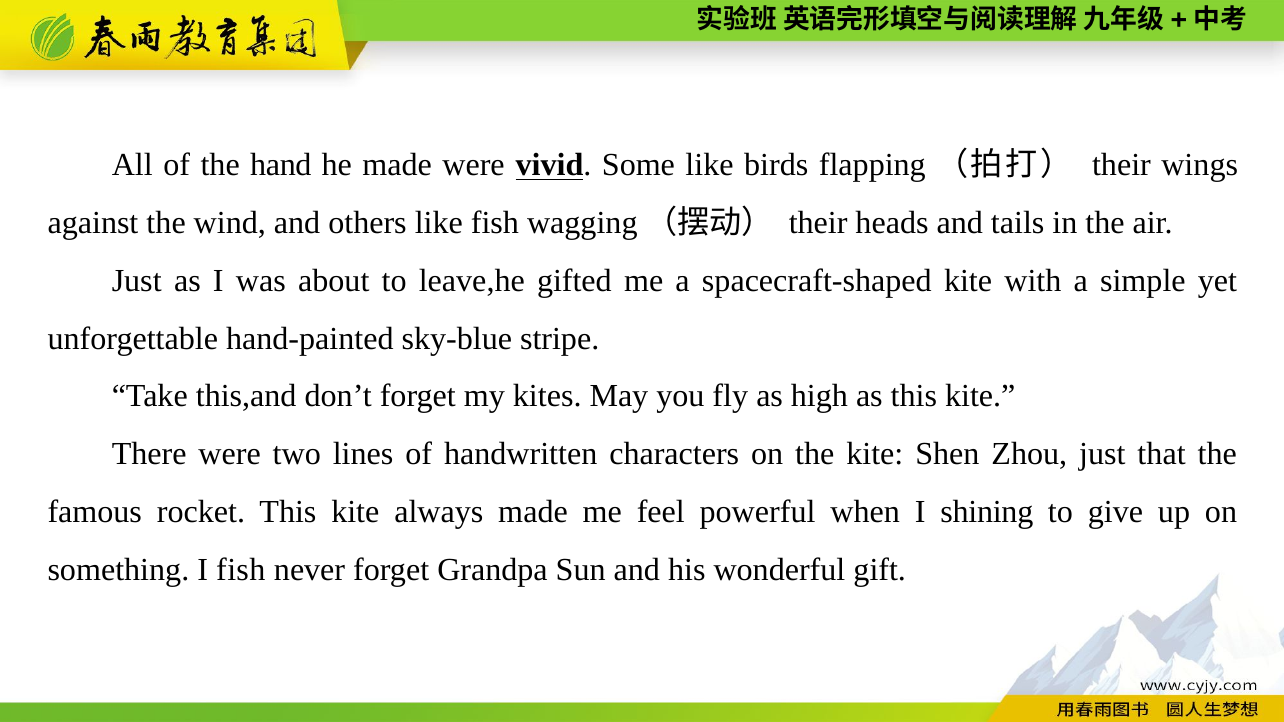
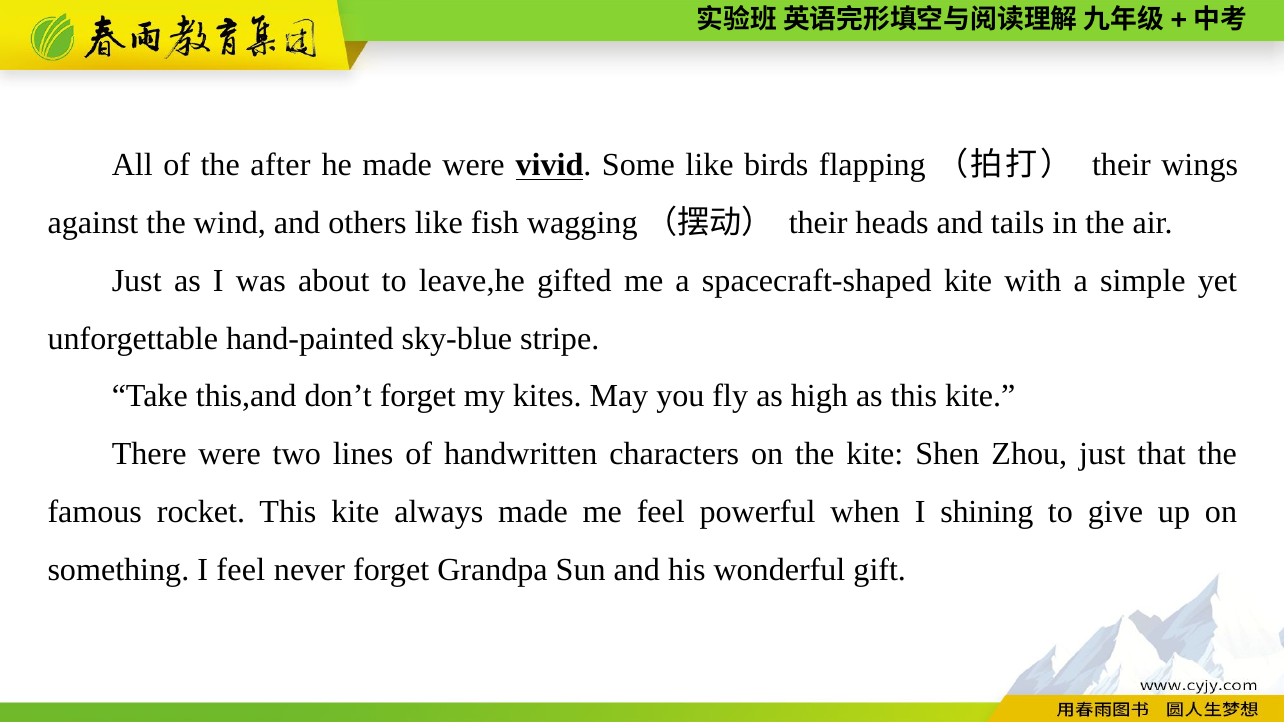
hand: hand -> after
I fish: fish -> feel
